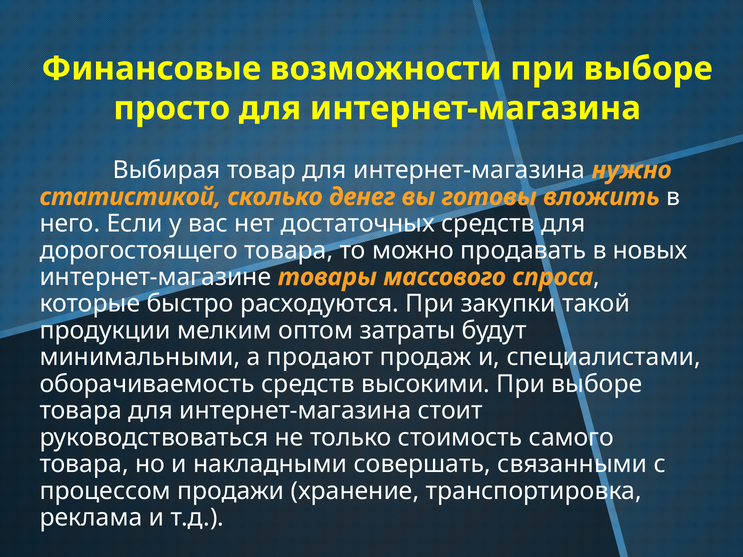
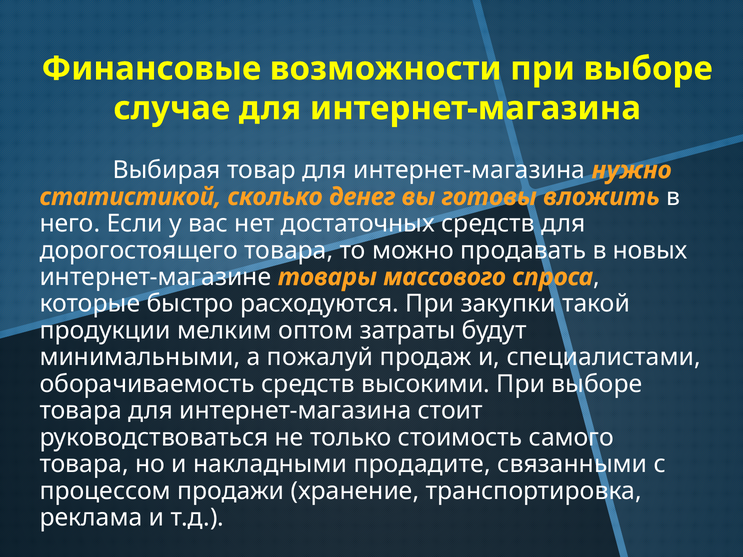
просто: просто -> случае
продают: продают -> пожалуй
совершать: совершать -> продадите
